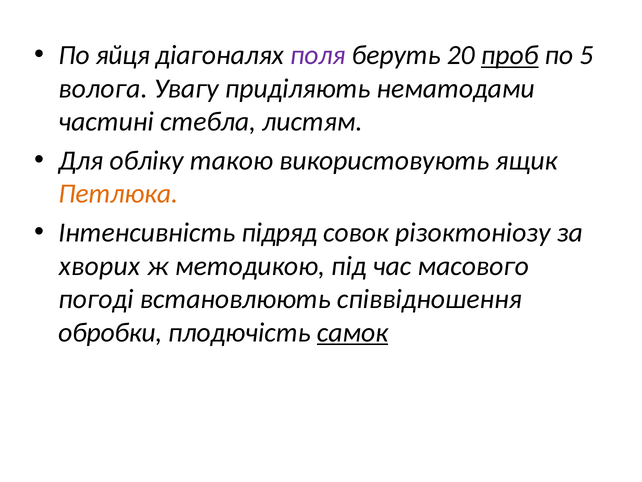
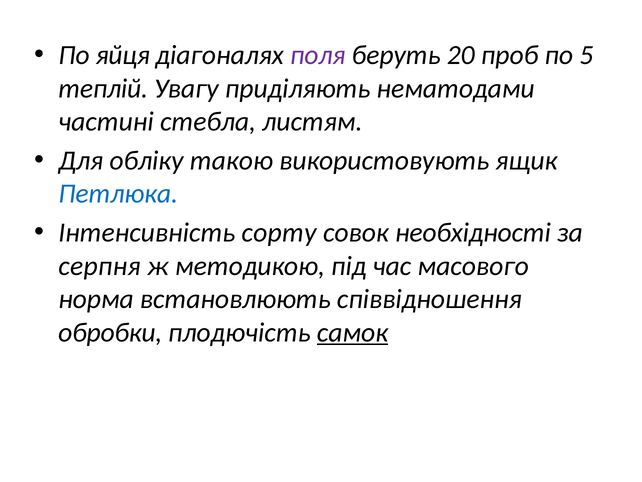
проб underline: present -> none
волога: волога -> теплій
Петлюка colour: orange -> blue
підряд: підряд -> сорту
різоктоніозу: різоктоніозу -> необхідності
хворих: хворих -> серпня
погоді: погоді -> норма
